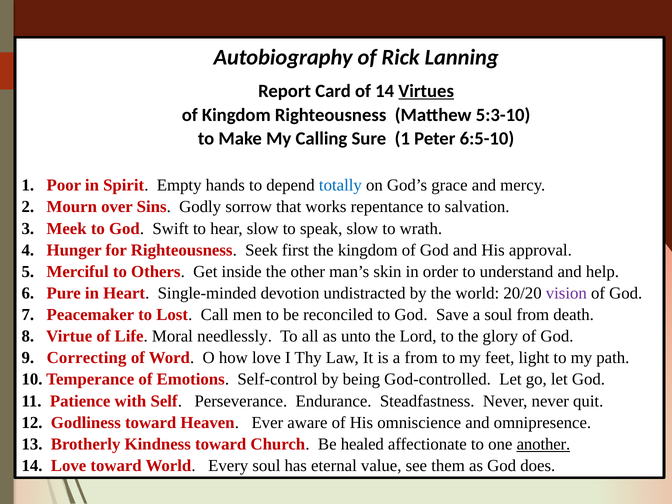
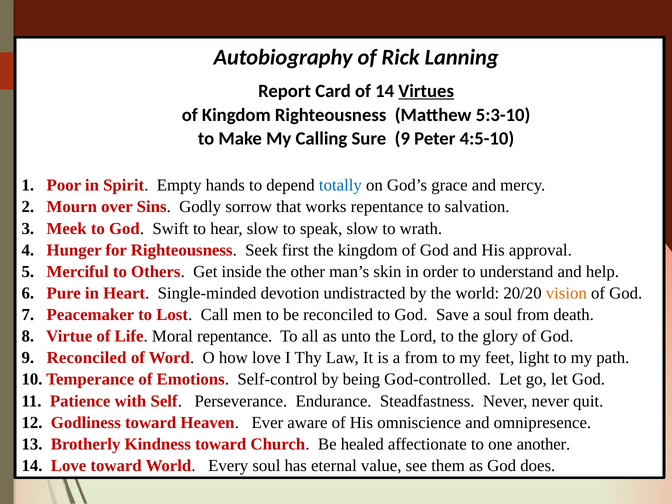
Sure 1: 1 -> 9
6:5-10: 6:5-10 -> 4:5-10
vision colour: purple -> orange
Moral needlessly: needlessly -> repentance
9 Correcting: Correcting -> Reconciled
another underline: present -> none
